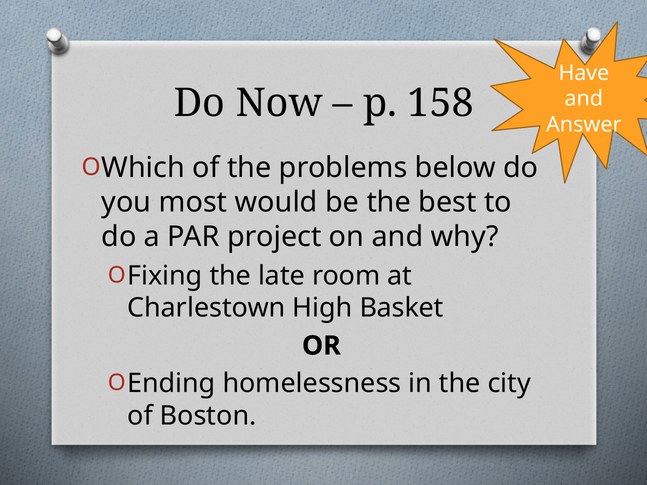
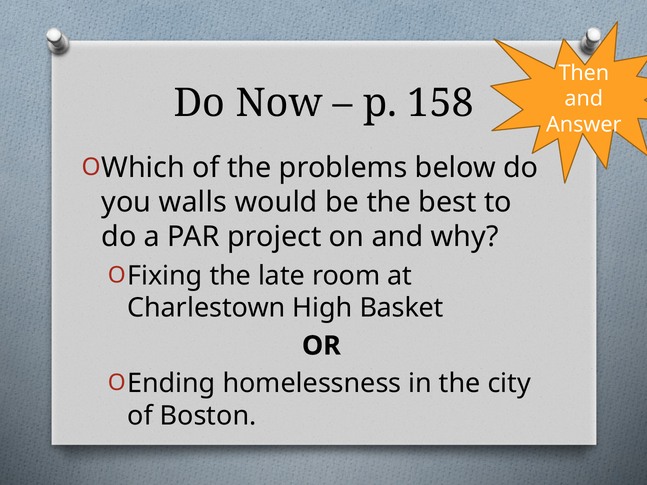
Have: Have -> Then
most: most -> walls
